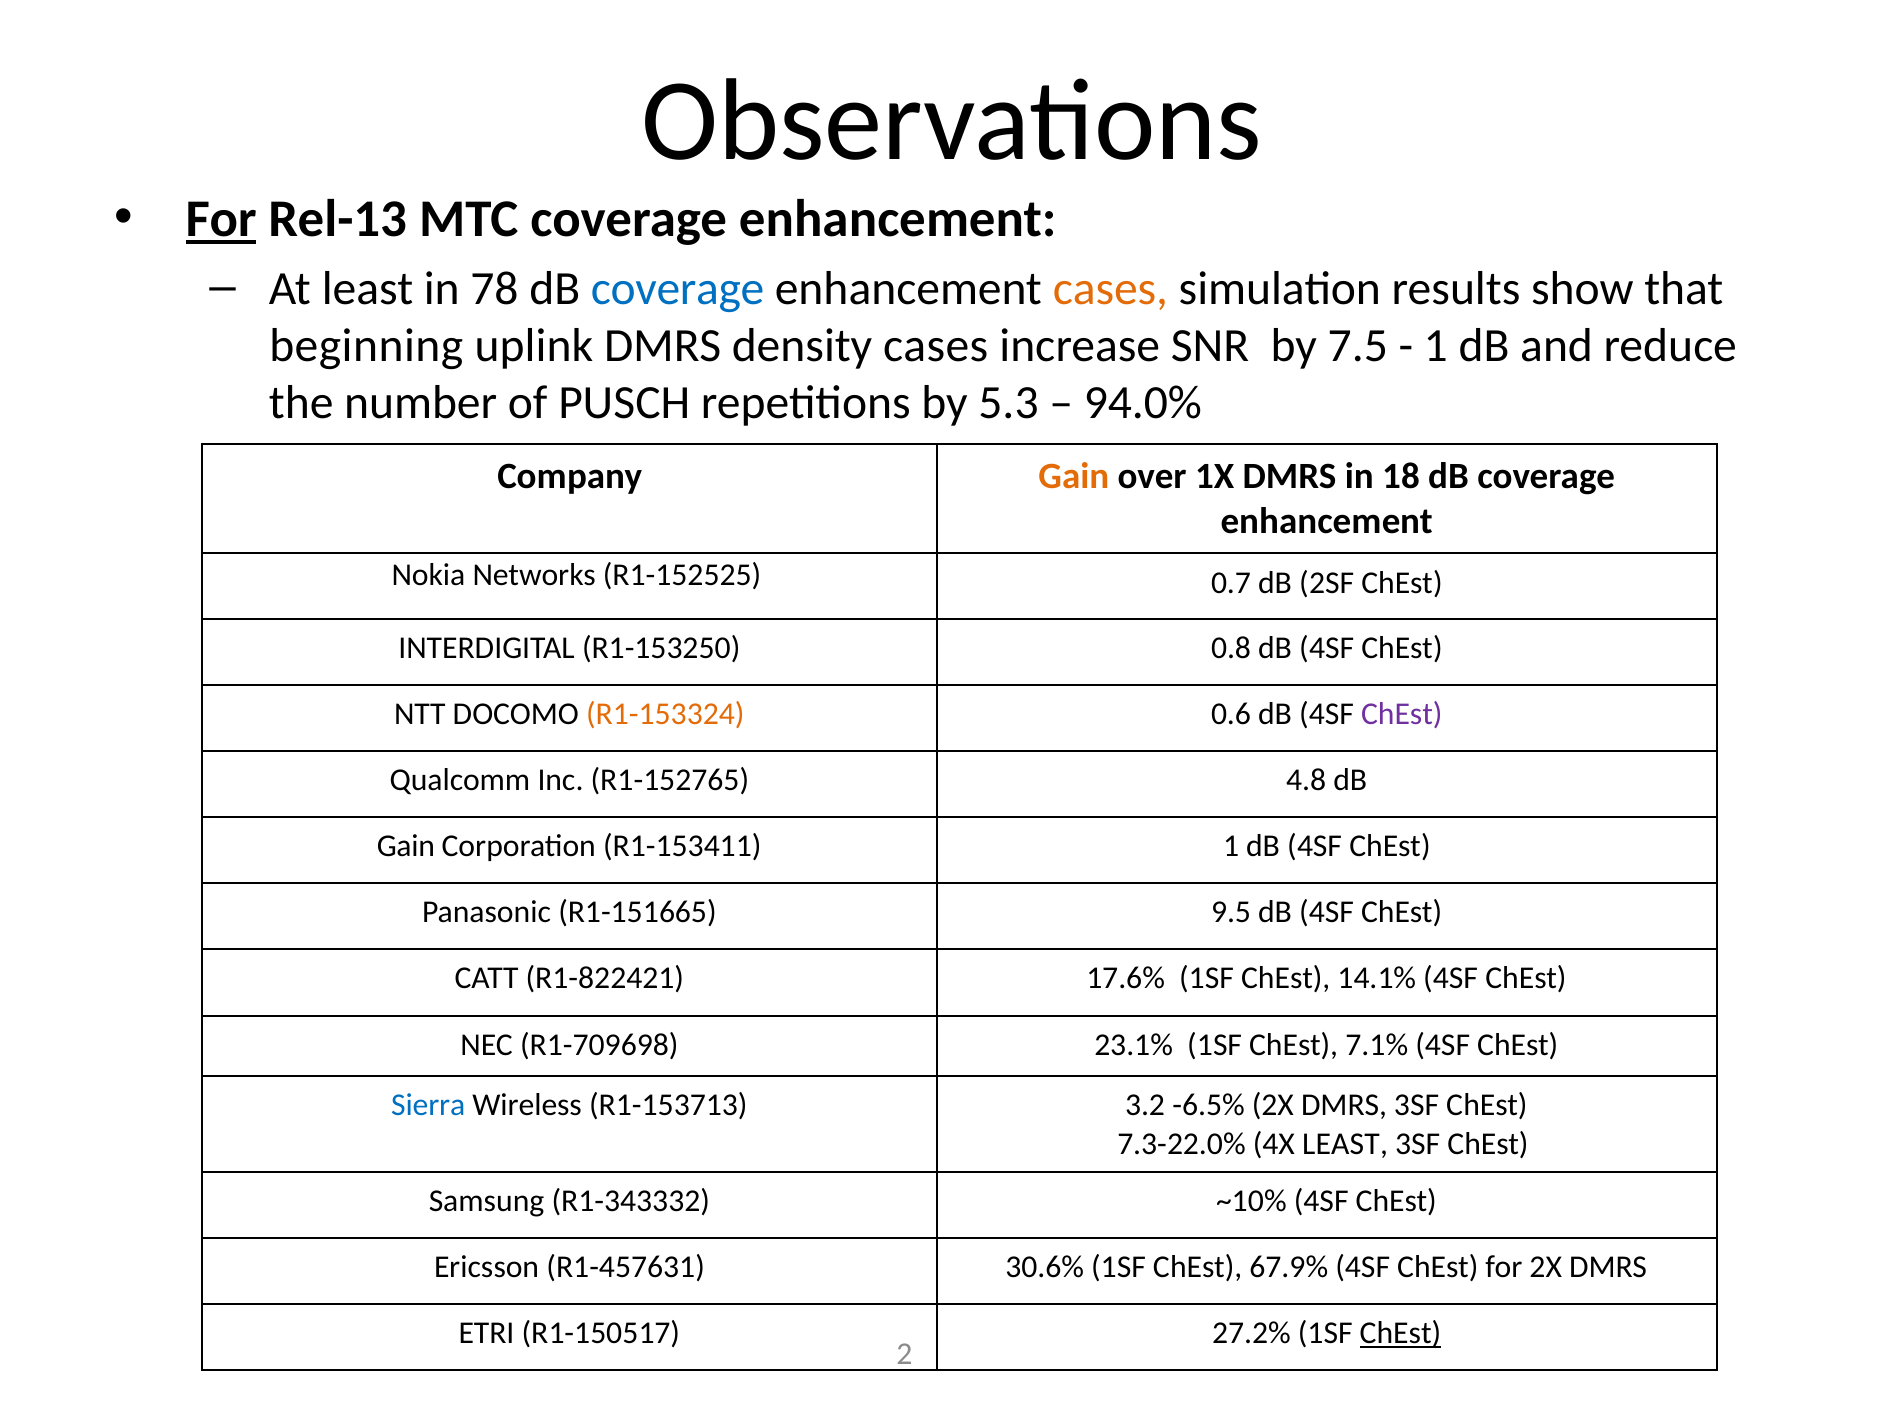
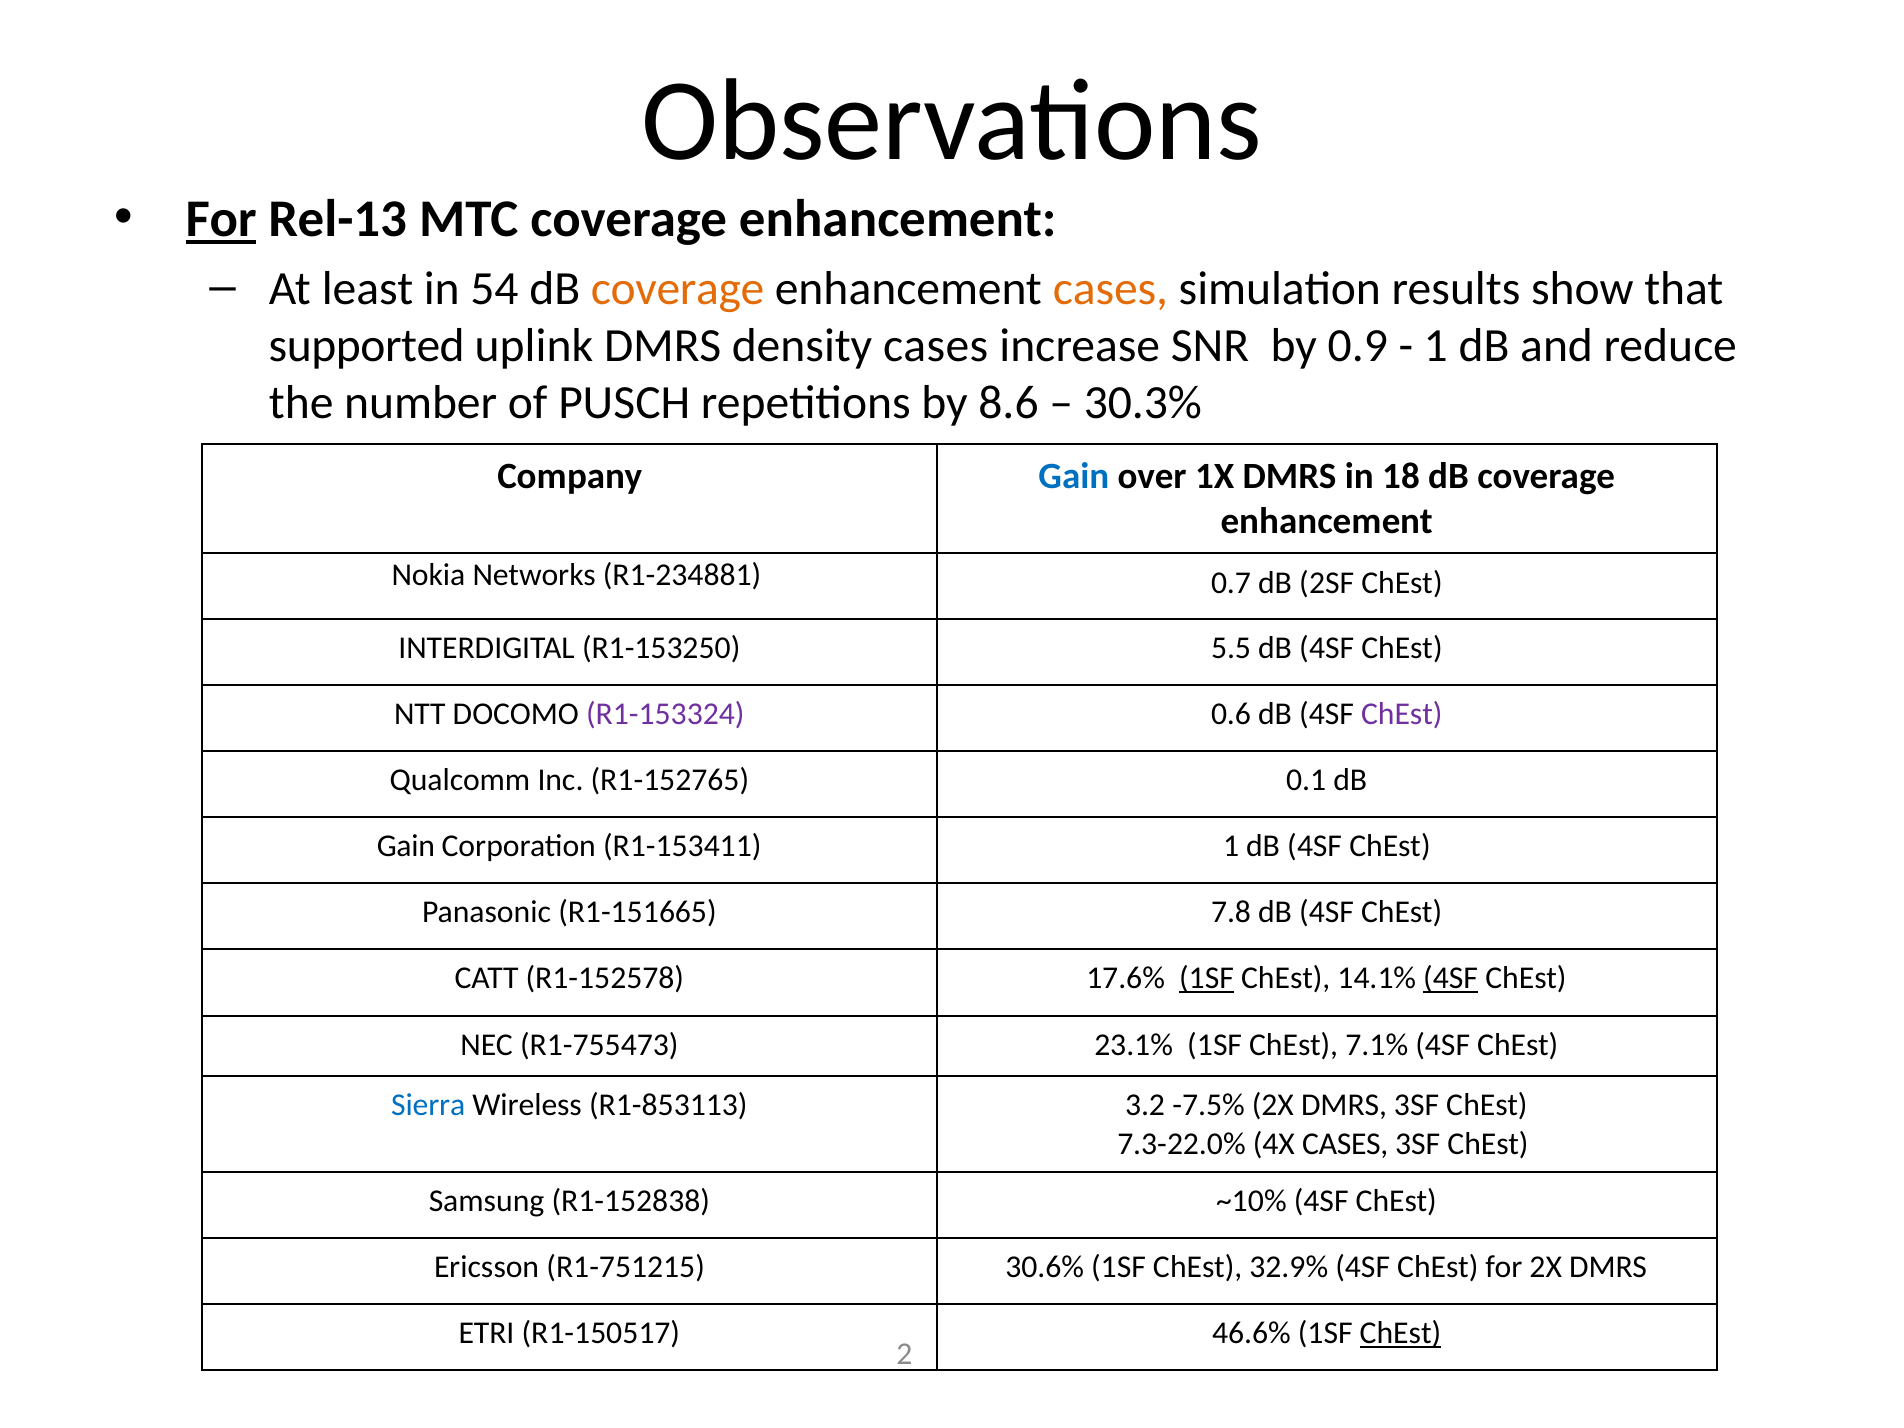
78: 78 -> 54
coverage at (678, 289) colour: blue -> orange
beginning: beginning -> supported
7.5: 7.5 -> 0.9
5.3: 5.3 -> 8.6
94.0%: 94.0% -> 30.3%
Gain at (1074, 477) colour: orange -> blue
R1-152525: R1-152525 -> R1-234881
0.8: 0.8 -> 5.5
R1-153324 colour: orange -> purple
4.8: 4.8 -> 0.1
9.5: 9.5 -> 7.8
R1-822421: R1-822421 -> R1-152578
1SF at (1207, 978) underline: none -> present
4SF at (1451, 978) underline: none -> present
R1-709698: R1-709698 -> R1-755473
R1-153713: R1-153713 -> R1-853113
-6.5%: -6.5% -> -7.5%
4X LEAST: LEAST -> CASES
R1-343332: R1-343332 -> R1-152838
R1-457631: R1-457631 -> R1-751215
67.9%: 67.9% -> 32.9%
27.2%: 27.2% -> 46.6%
